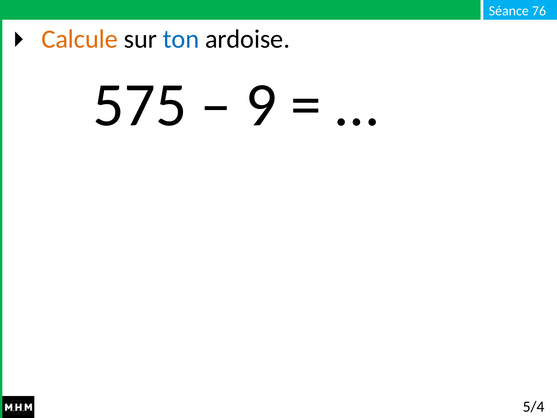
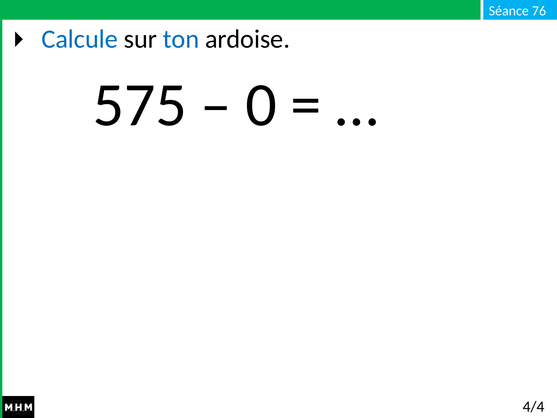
Calcule colour: orange -> blue
9: 9 -> 0
5/4: 5/4 -> 4/4
